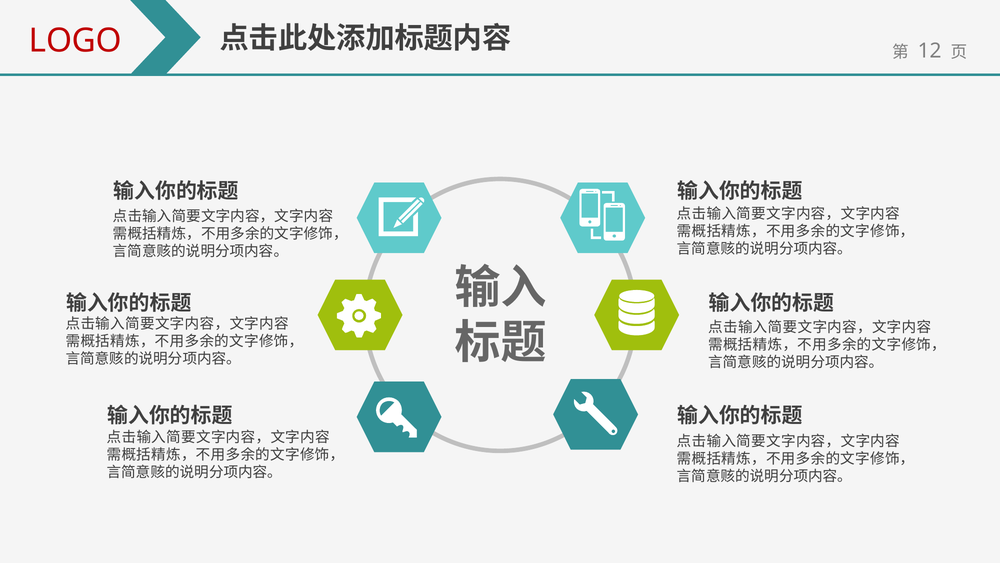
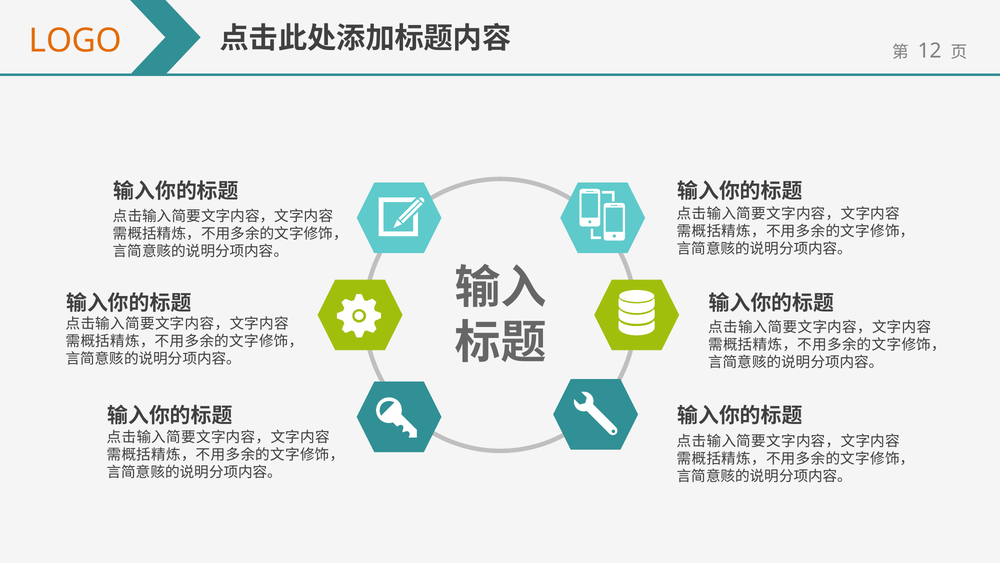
LOGO colour: red -> orange
